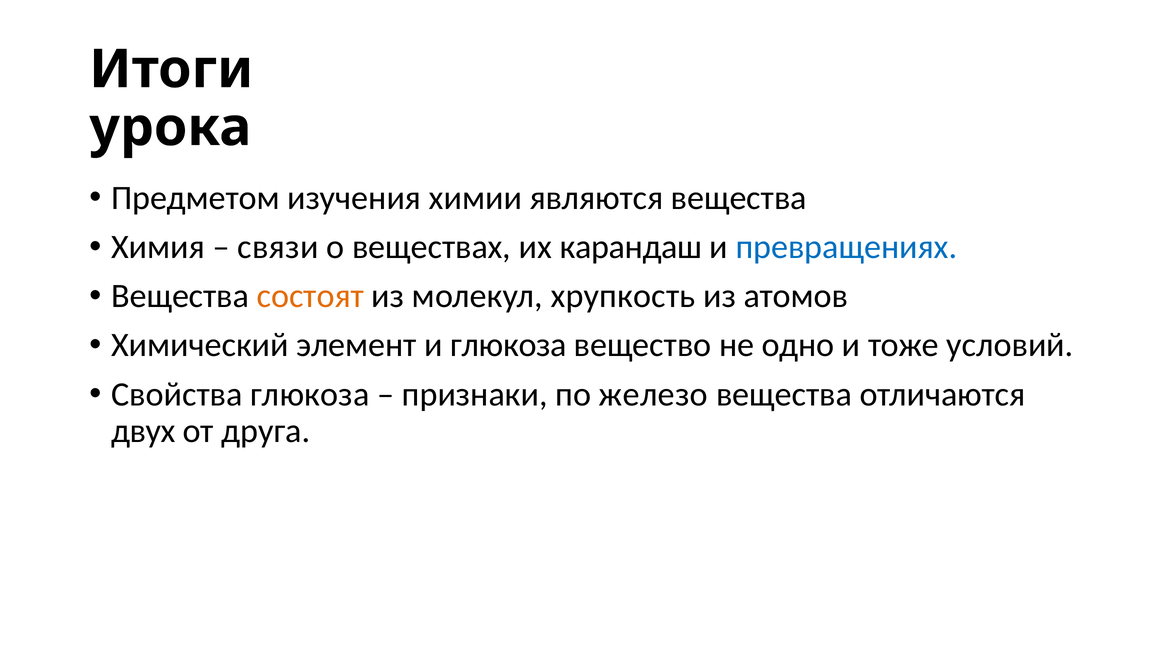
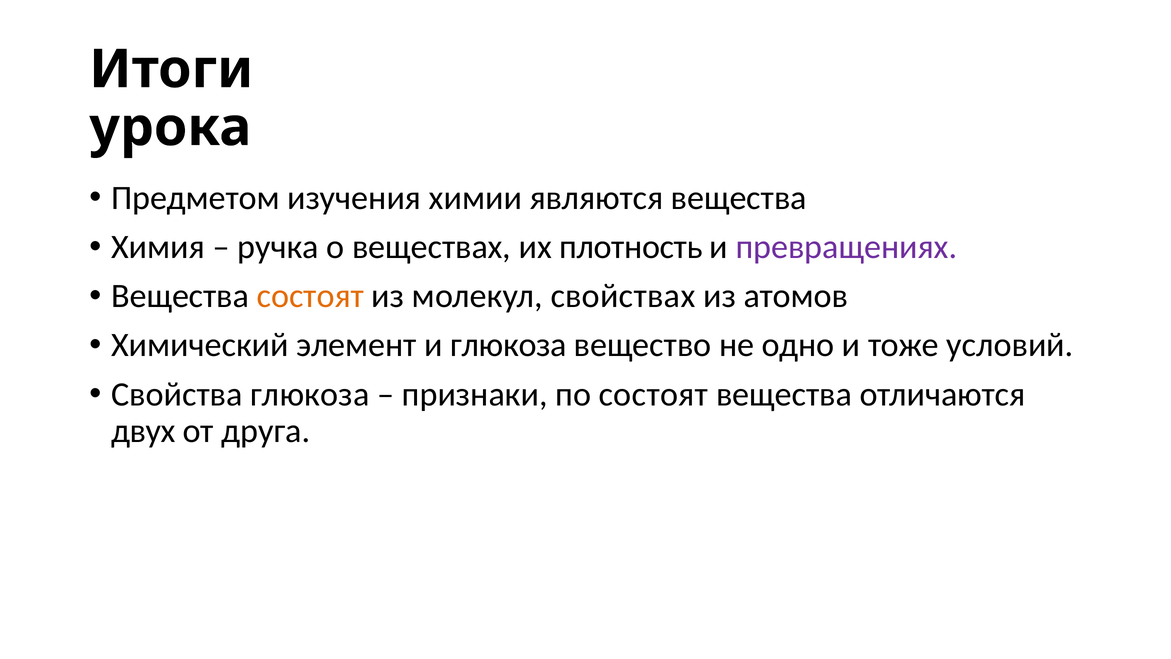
связи: связи -> ручка
карандаш: карандаш -> плотность
превращениях colour: blue -> purple
хрупкость: хрупкость -> свойствах
по железо: железо -> состоят
